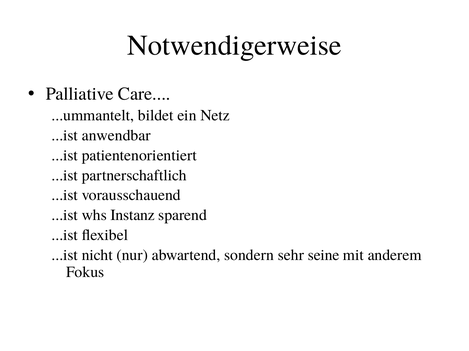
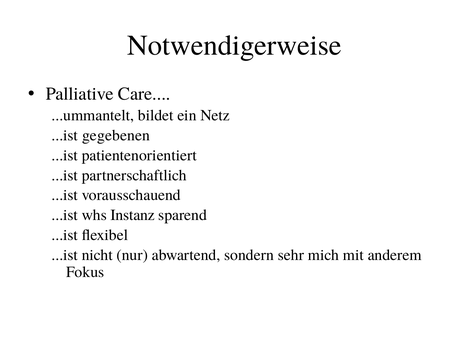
anwendbar: anwendbar -> gegebenen
seine: seine -> mich
